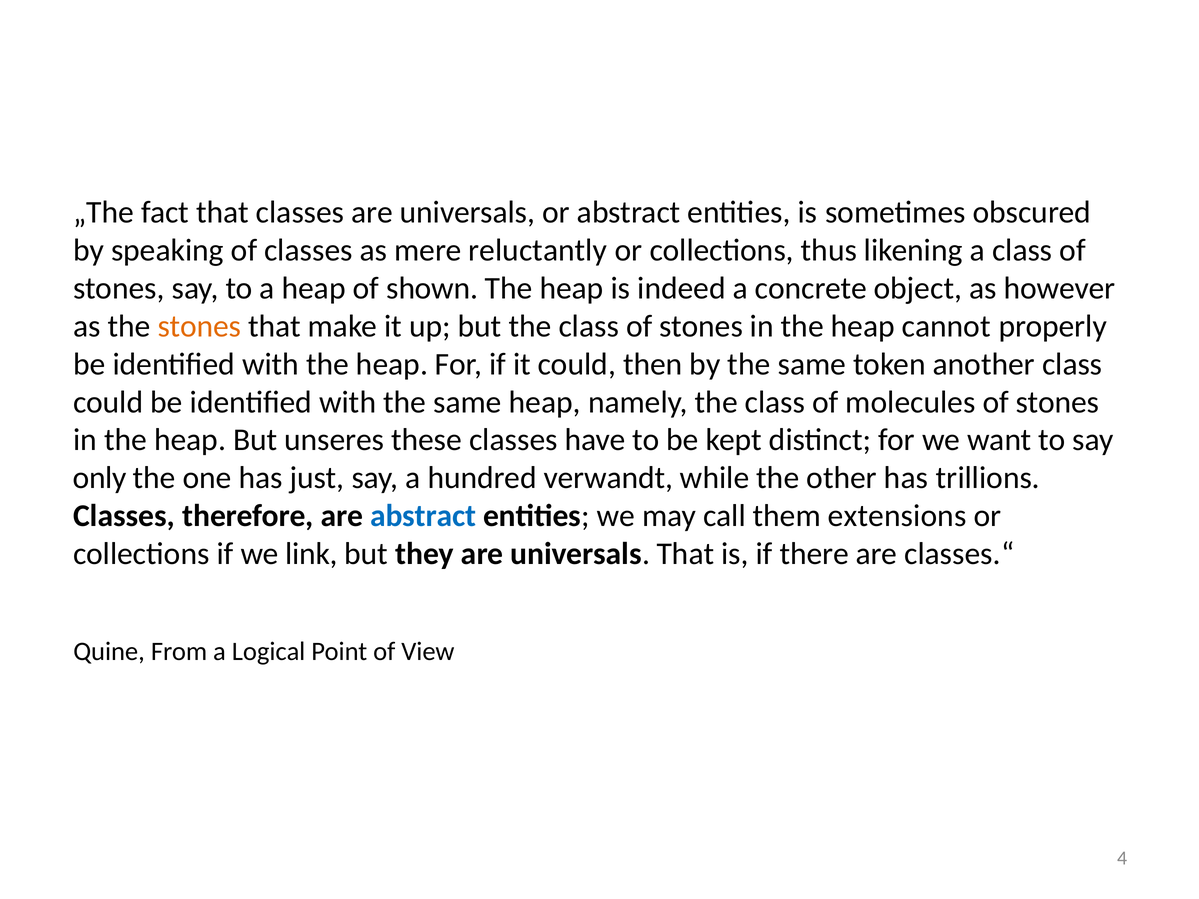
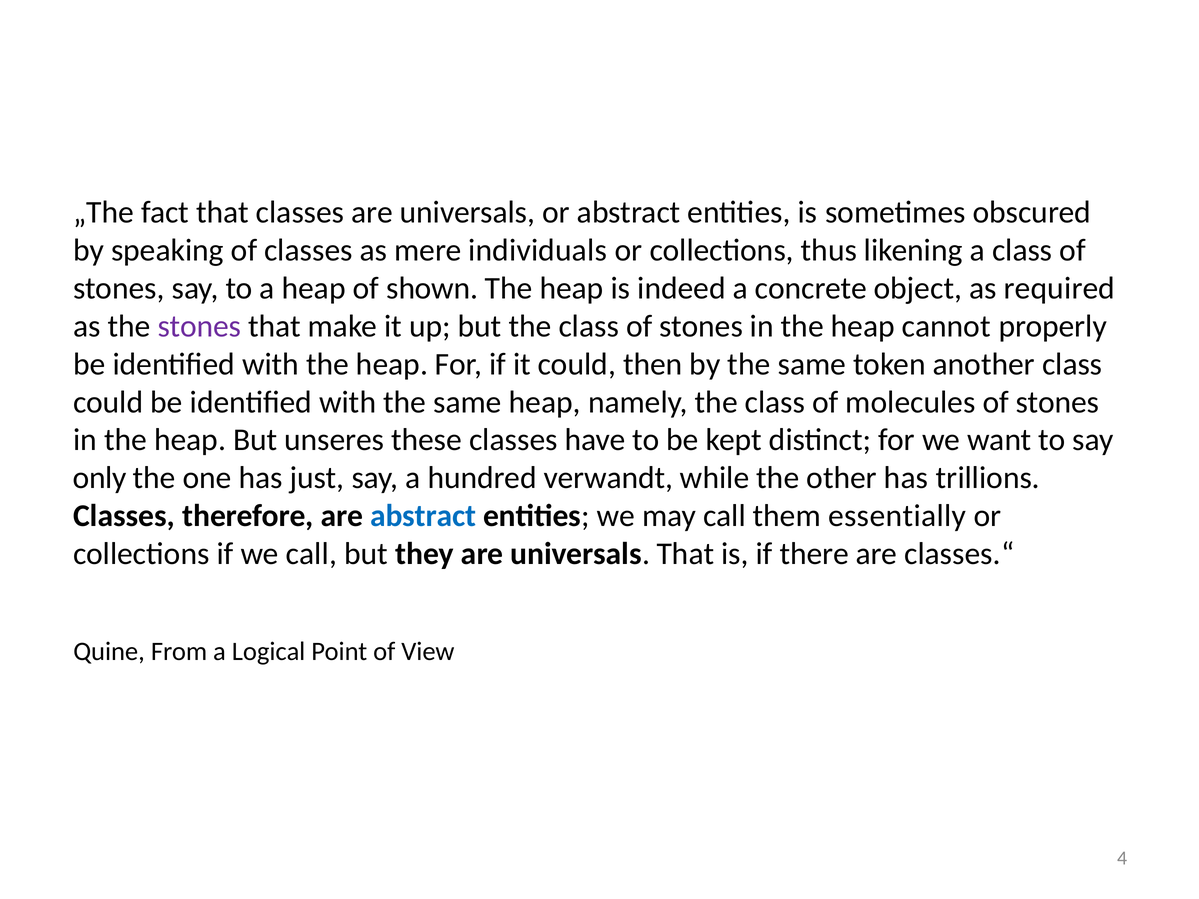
reluctantly: reluctantly -> individuals
however: however -> required
stones at (199, 326) colour: orange -> purple
extensions: extensions -> essentially
we link: link -> call
